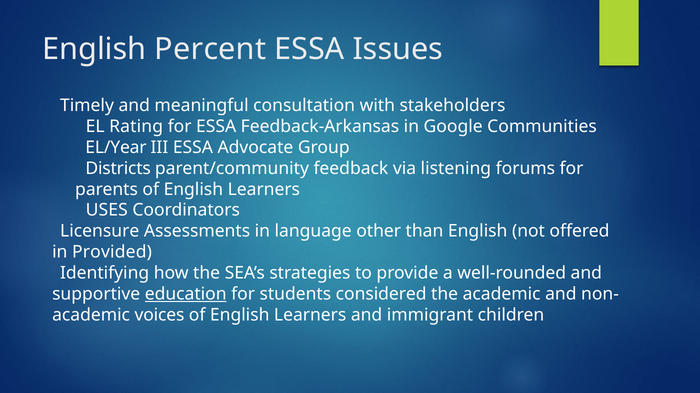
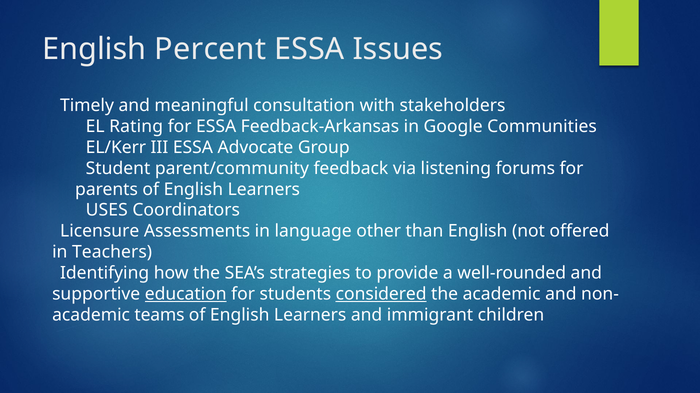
EL/Year: EL/Year -> EL/Kerr
Districts: Districts -> Student
Provided: Provided -> Teachers
considered underline: none -> present
voices: voices -> teams
